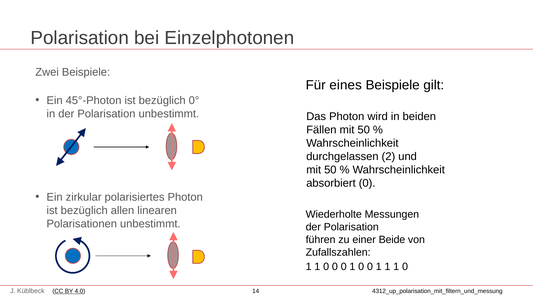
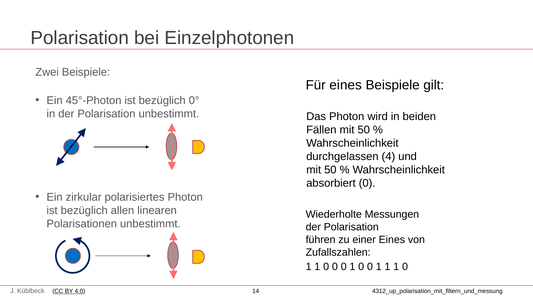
2: 2 -> 4
einer Beide: Beide -> Eines
